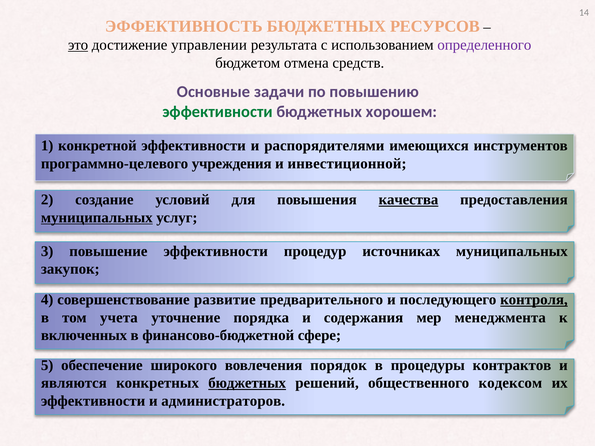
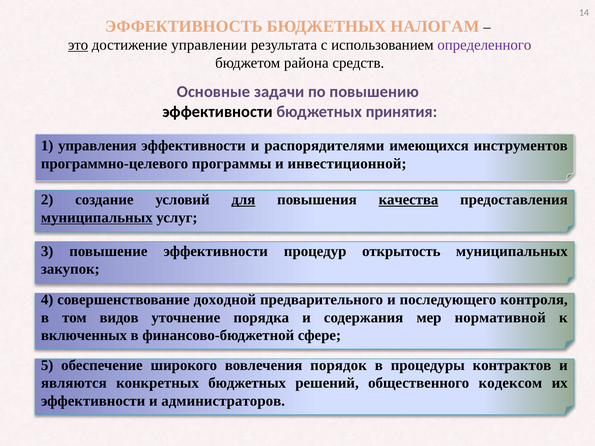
РЕСУРСОВ: РЕСУРСОВ -> НАЛОГАМ
отмена: отмена -> района
эффективности at (218, 112) colour: green -> black
хорошем: хорошем -> принятия
конкретной: конкретной -> управления
учреждения: учреждения -> программы
для underline: none -> present
источниках: источниках -> открытость
развитие: развитие -> доходной
контроля underline: present -> none
учета: учета -> видов
менеджмента: менеджмента -> нормативной
бюджетных at (247, 383) underline: present -> none
